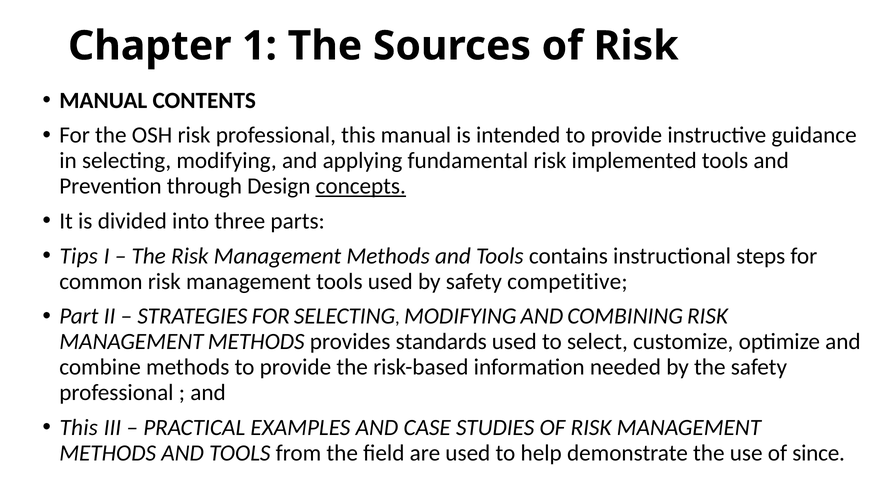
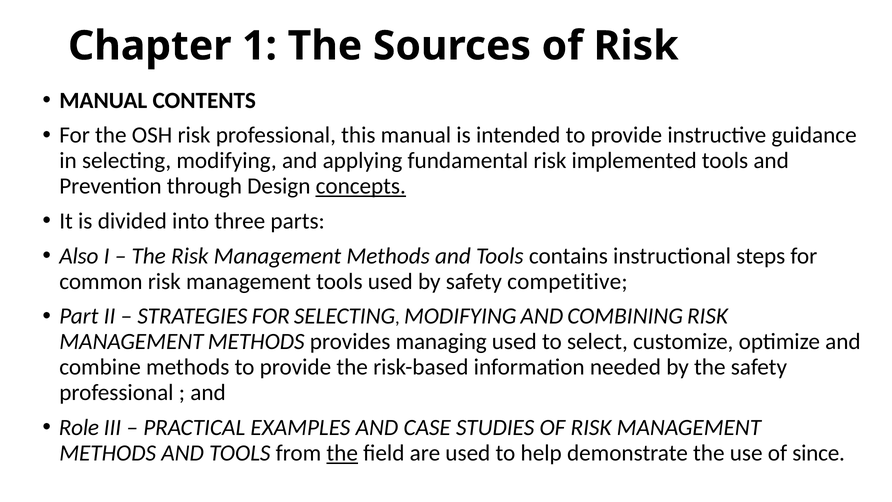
Tips: Tips -> Also
standards: standards -> managing
This at (79, 427): This -> Role
the at (342, 453) underline: none -> present
